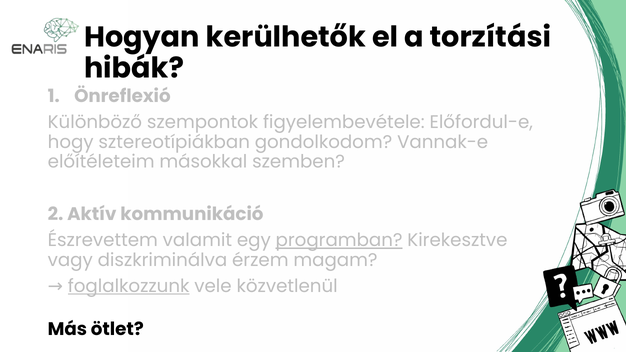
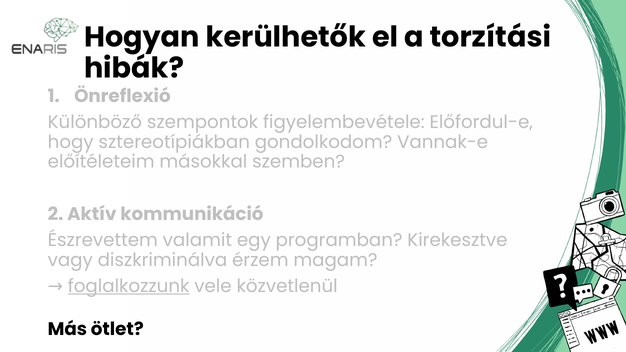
programban underline: present -> none
